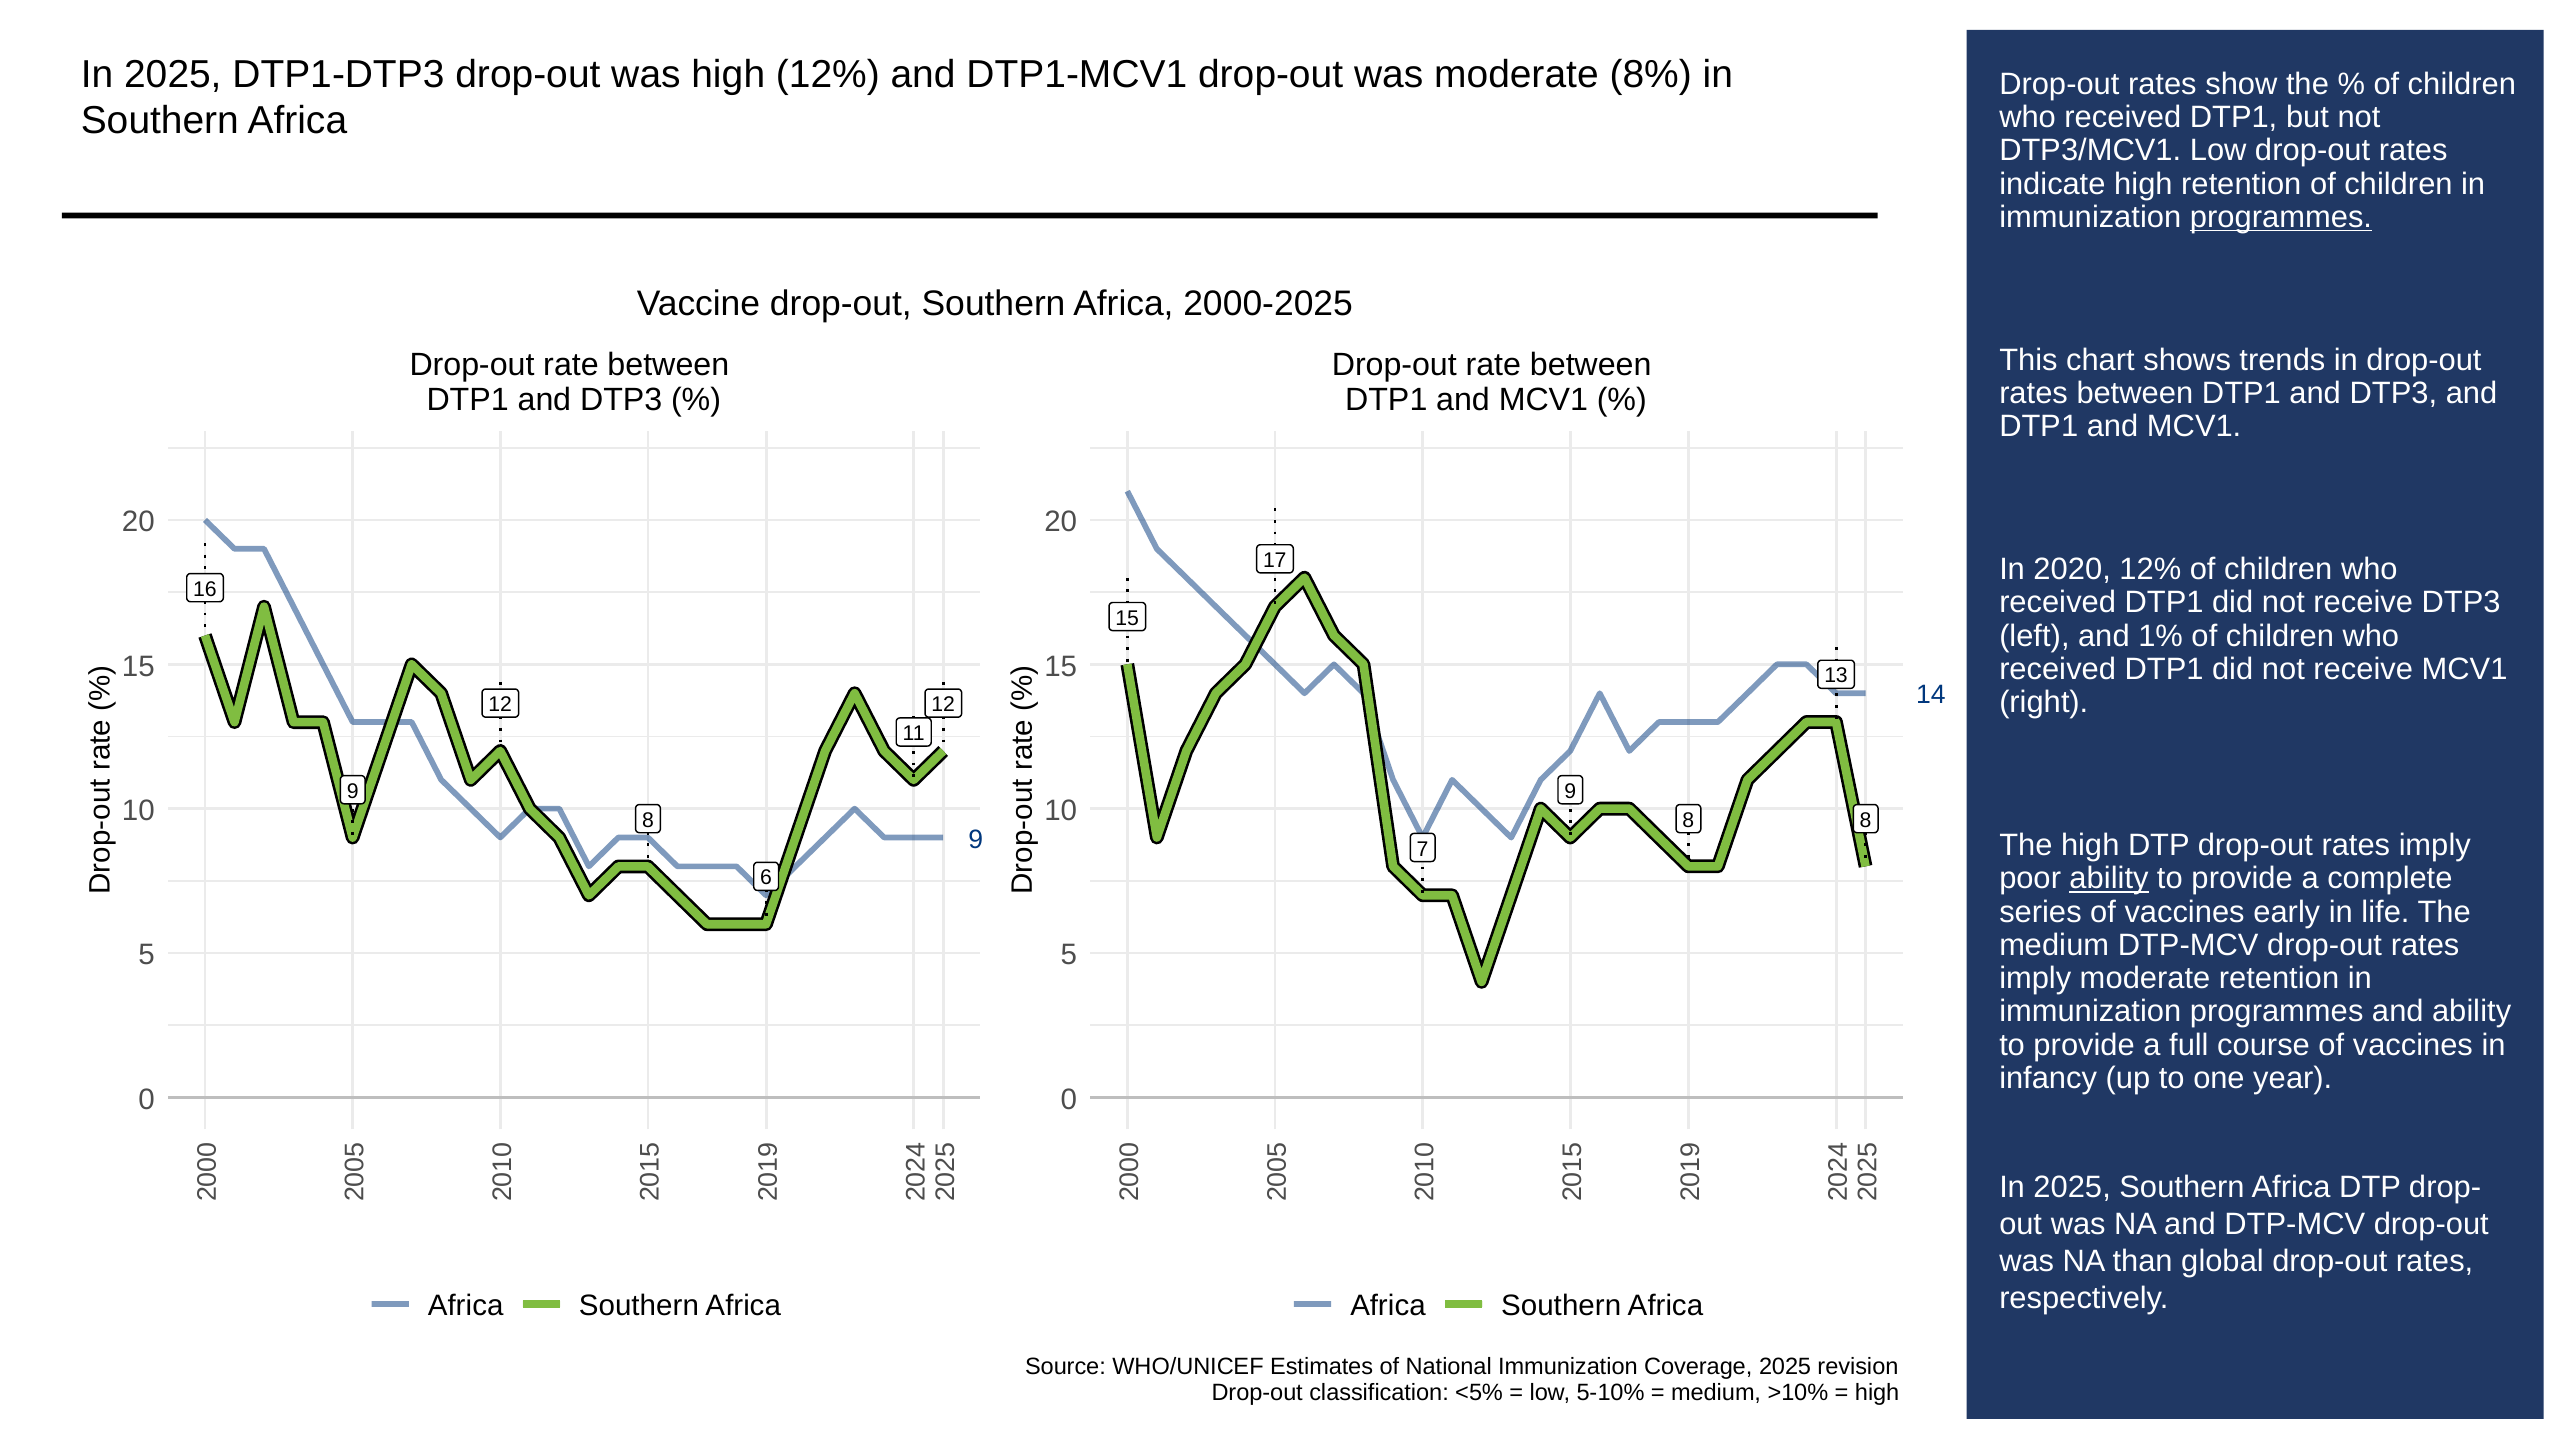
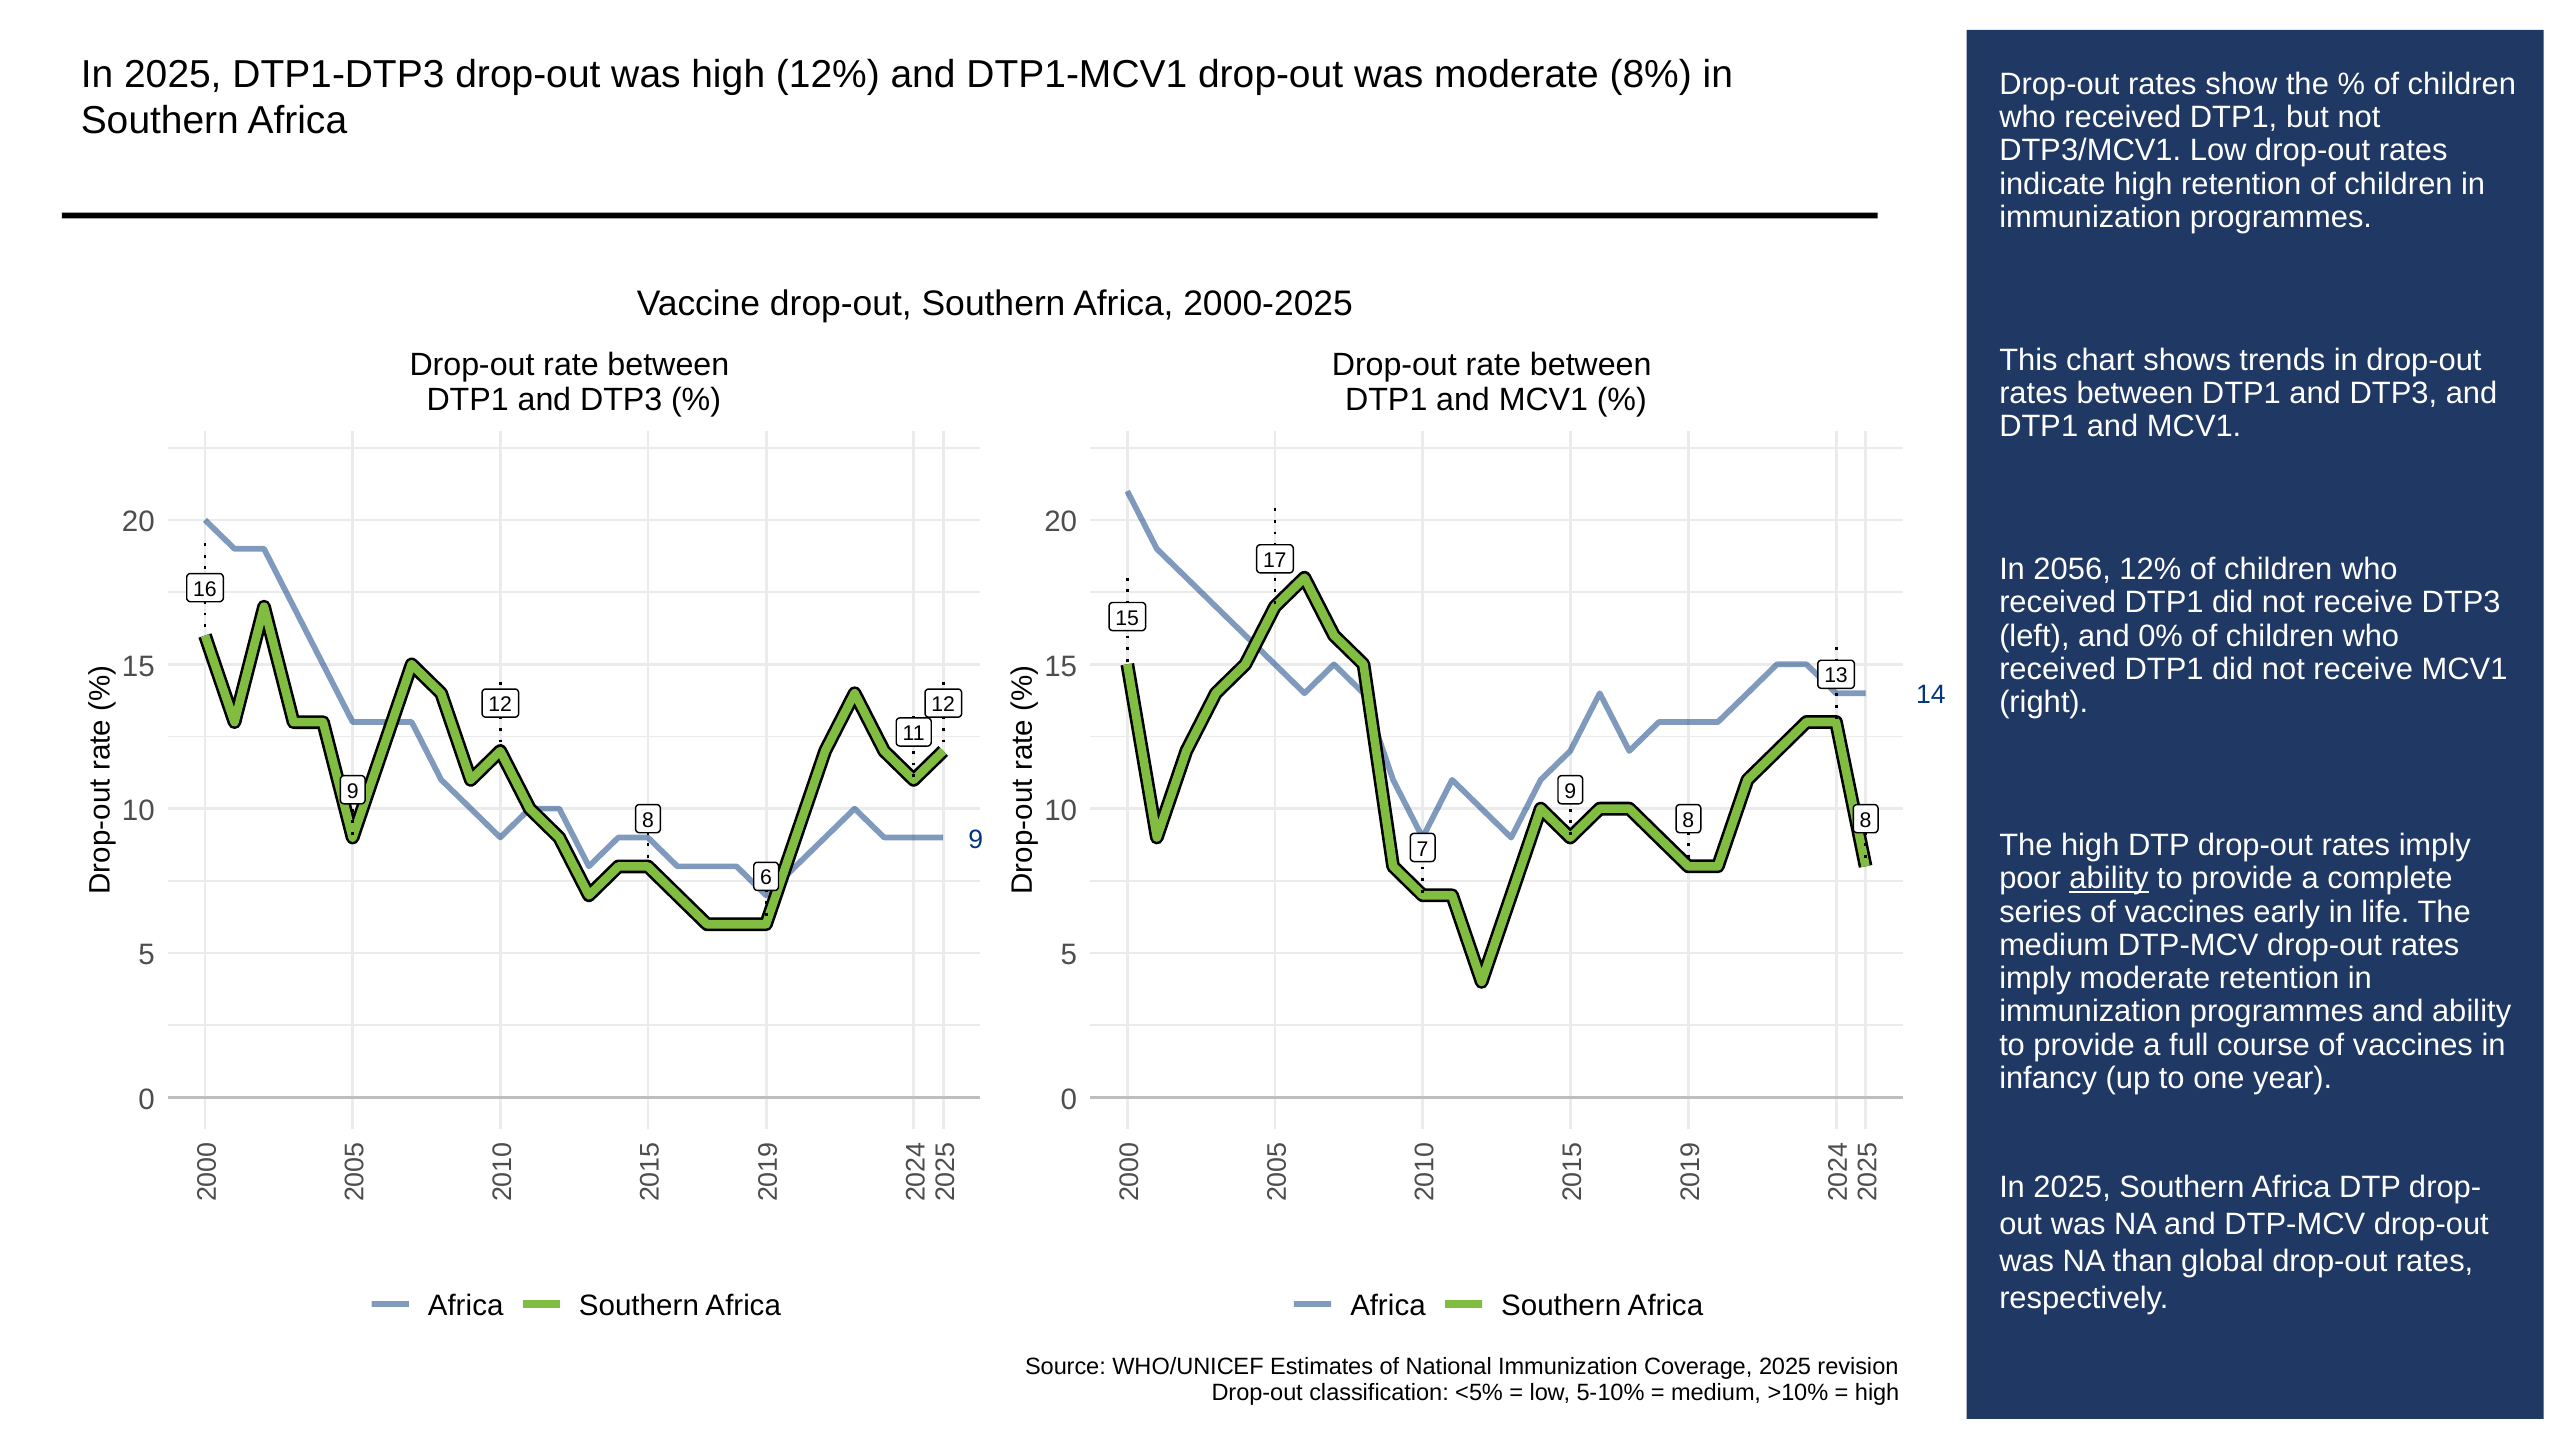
programmes at (2281, 217) underline: present -> none
2020: 2020 -> 2056
1%: 1% -> 0%
